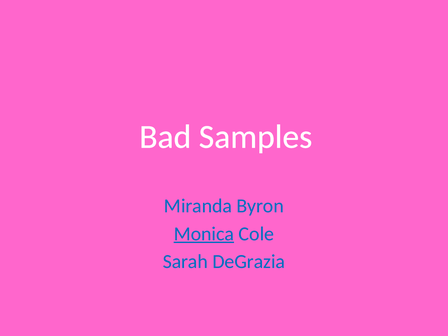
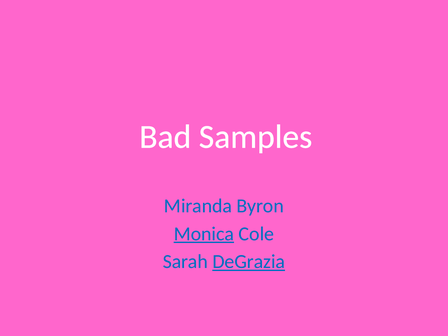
DeGrazia underline: none -> present
